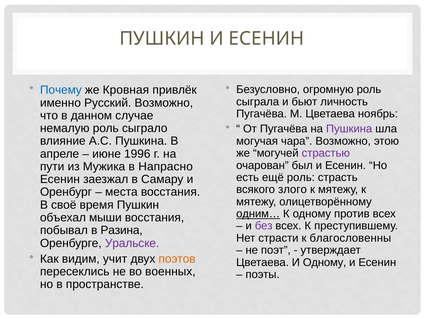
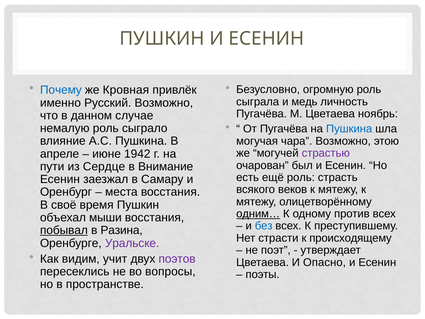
бьют: бьют -> медь
Пушкина at (349, 129) colour: purple -> blue
1996: 1996 -> 1942
Мужика: Мужика -> Сердце
Напрасно: Напрасно -> Внимание
злого: злого -> веков
без colour: purple -> blue
побывал underline: none -> present
благословенны: благословенны -> происходящему
поэтов colour: orange -> purple
И Одному: Одному -> Опасно
военных: военных -> вопросы
